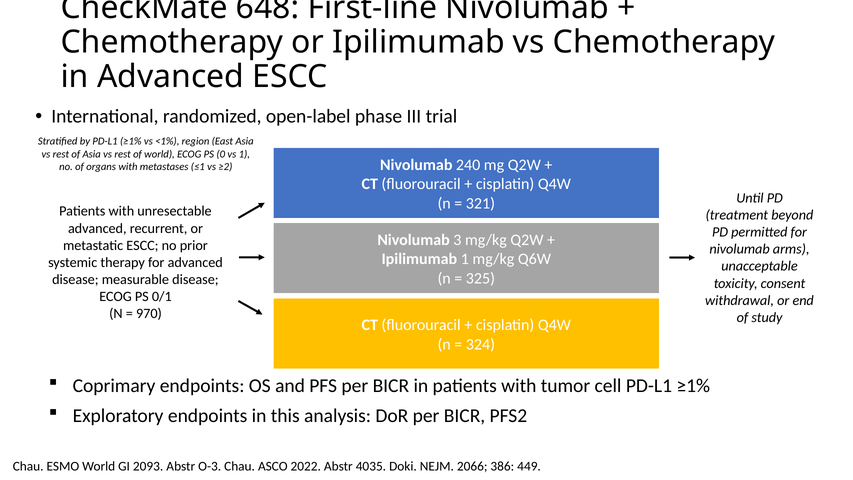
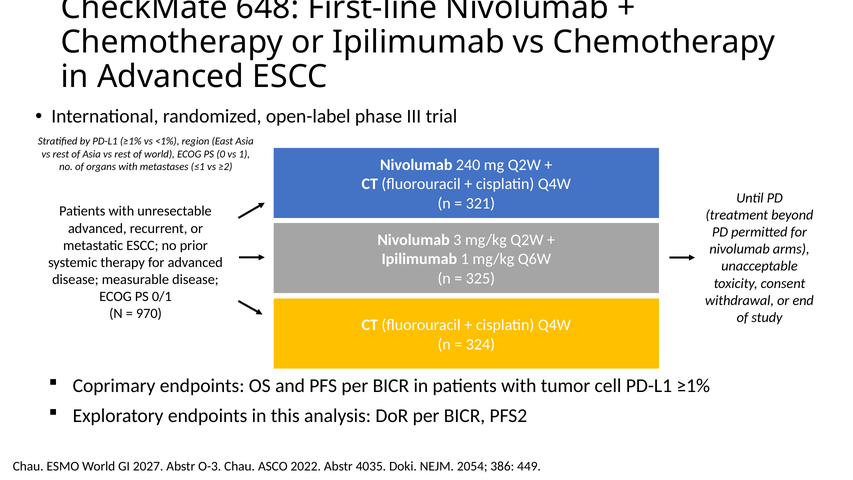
2093: 2093 -> 2027
2066: 2066 -> 2054
